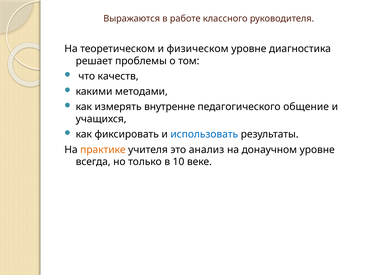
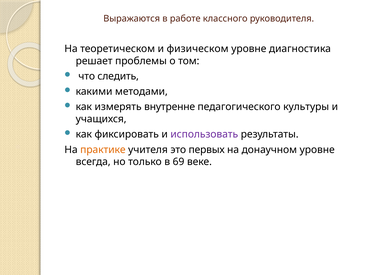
качеств: качеств -> следить
общение: общение -> культуры
использовать colour: blue -> purple
анализ: анализ -> первых
10: 10 -> 69
